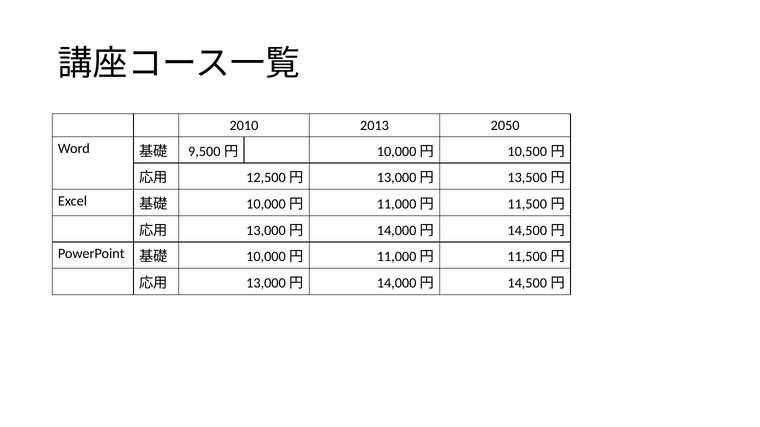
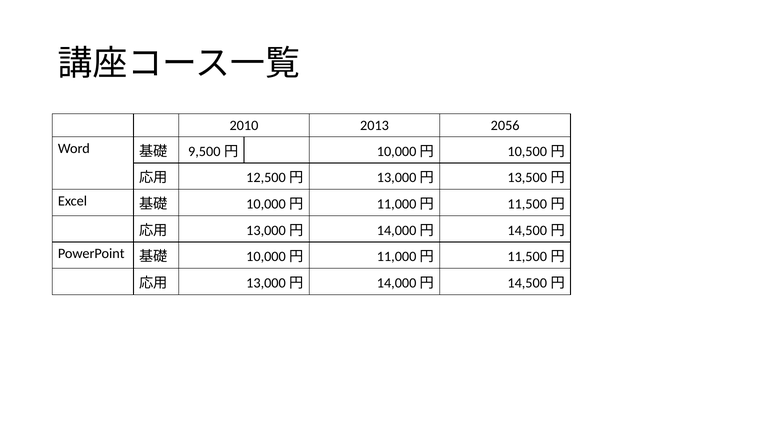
2050: 2050 -> 2056
